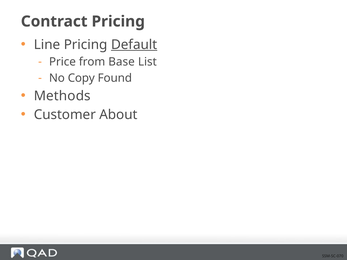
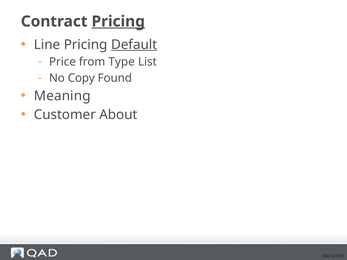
Pricing at (118, 21) underline: none -> present
Base: Base -> Type
Methods: Methods -> Meaning
